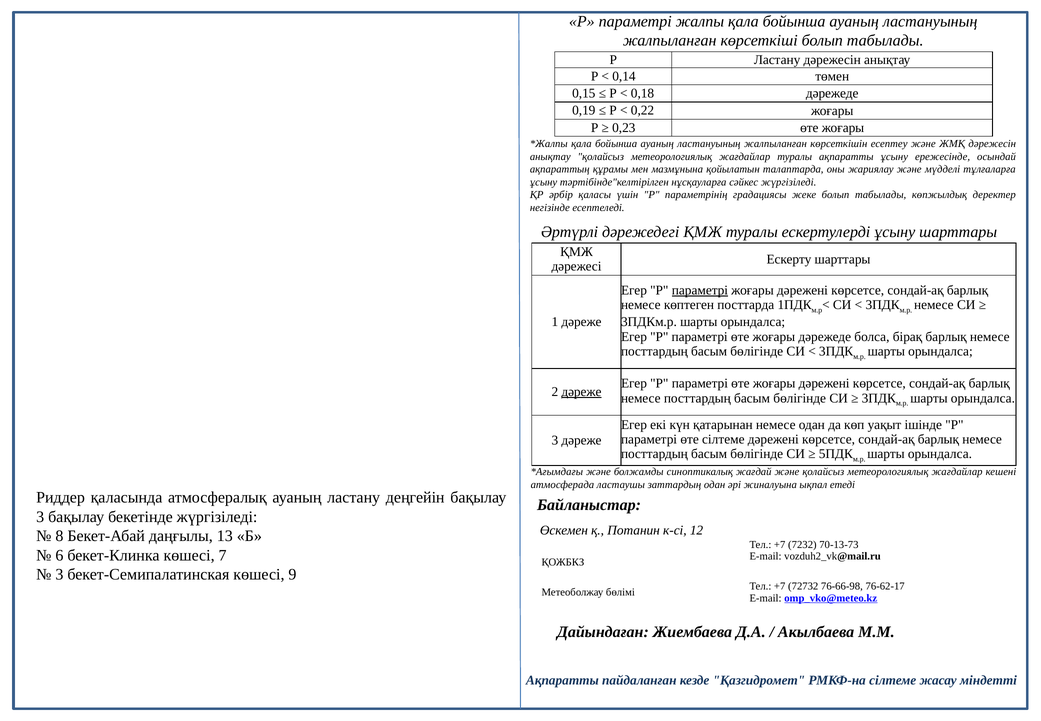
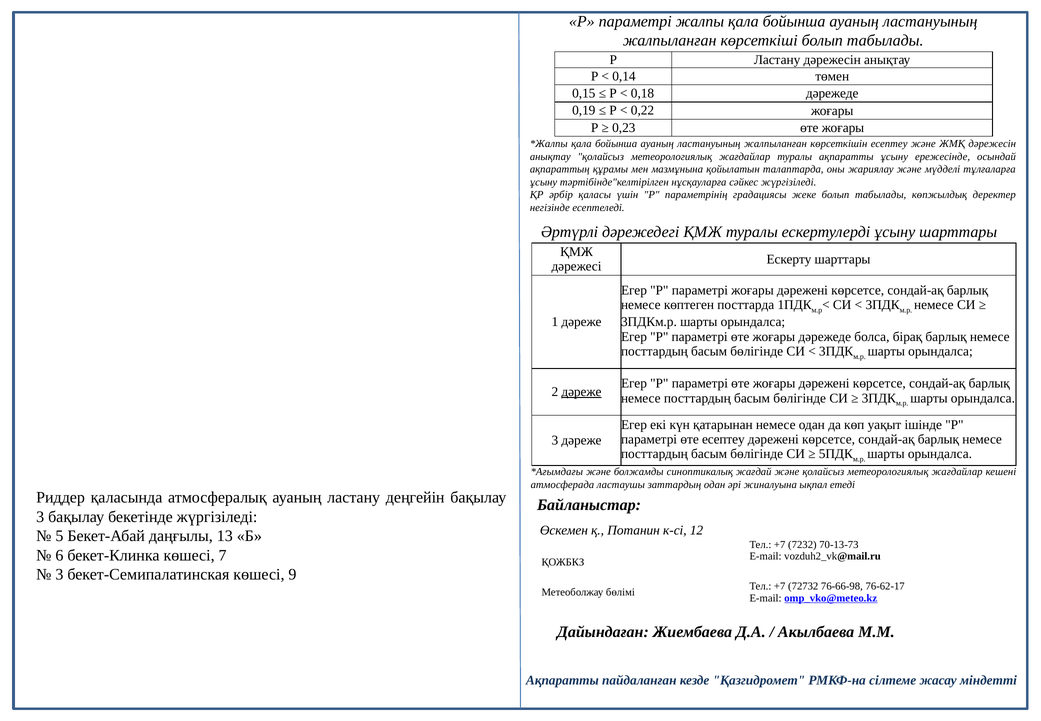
параметрі at (700, 290) underline: present -> none
өте сілтеме: сілтеме -> есептеу
8: 8 -> 5
